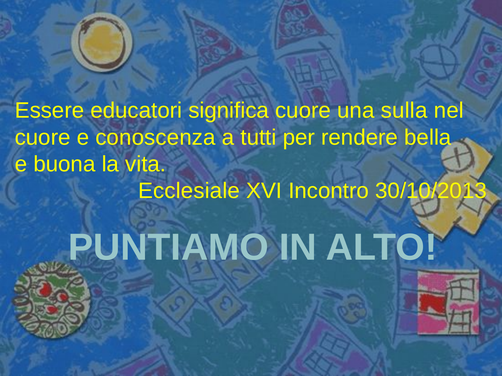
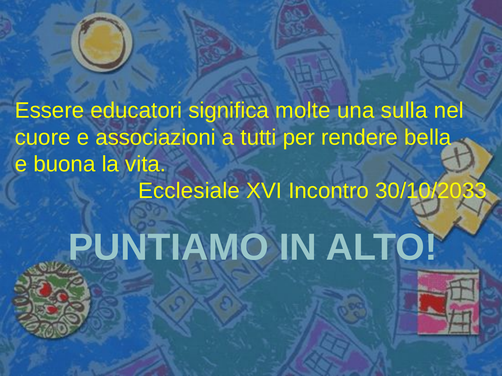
significa cuore: cuore -> molte
conoscenza: conoscenza -> associazioni
30/10/2013: 30/10/2013 -> 30/10/2033
